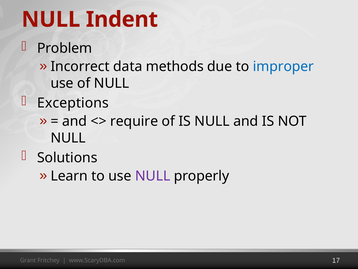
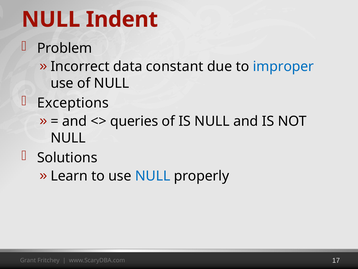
methods: methods -> constant
require: require -> queries
NULL at (153, 176) colour: purple -> blue
